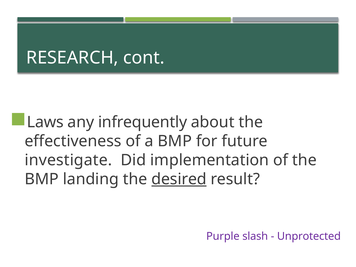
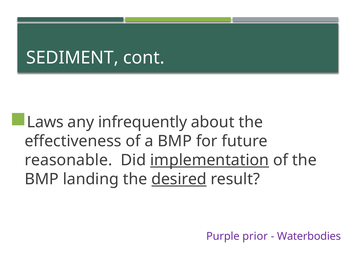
RESEARCH: RESEARCH -> SEDIMENT
investigate: investigate -> reasonable
implementation underline: none -> present
slash: slash -> prior
Unprotected: Unprotected -> Waterbodies
